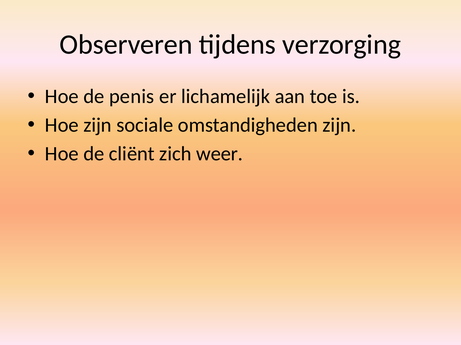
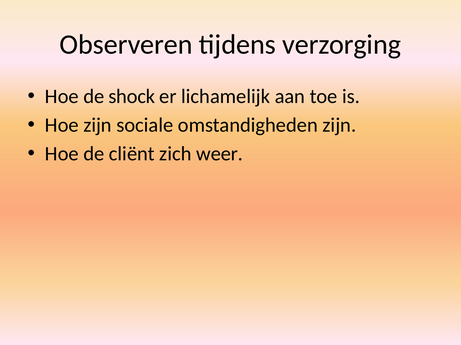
penis: penis -> shock
